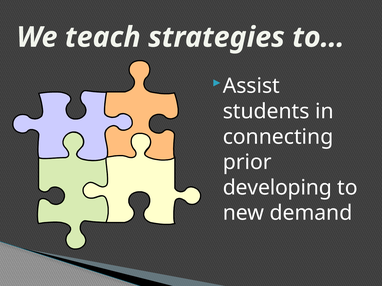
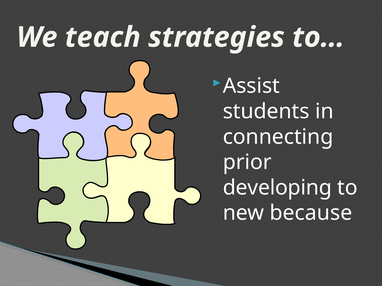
demand: demand -> because
